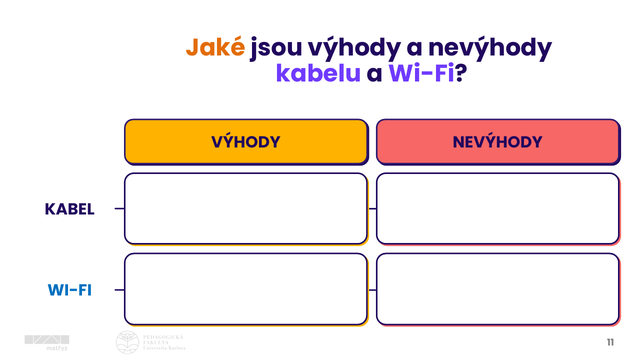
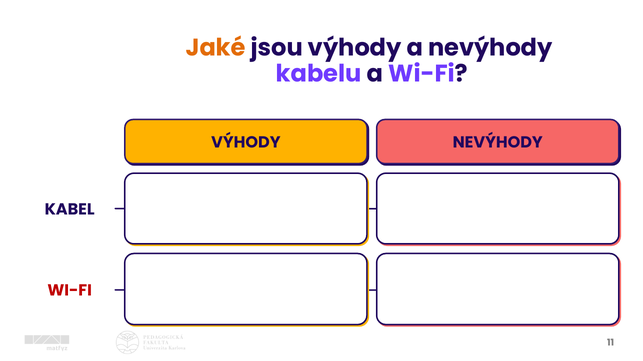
WI-FI at (70, 291) colour: blue -> red
